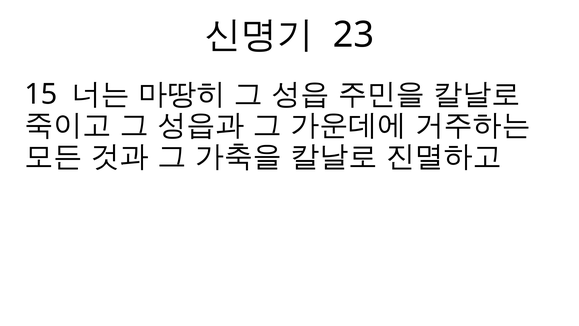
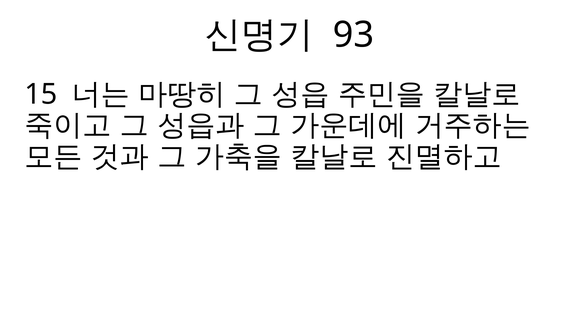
23: 23 -> 93
